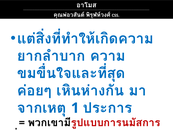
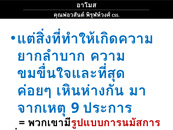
1: 1 -> 9
